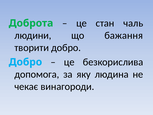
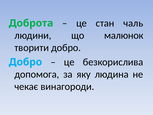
бажання: бажання -> малюнок
